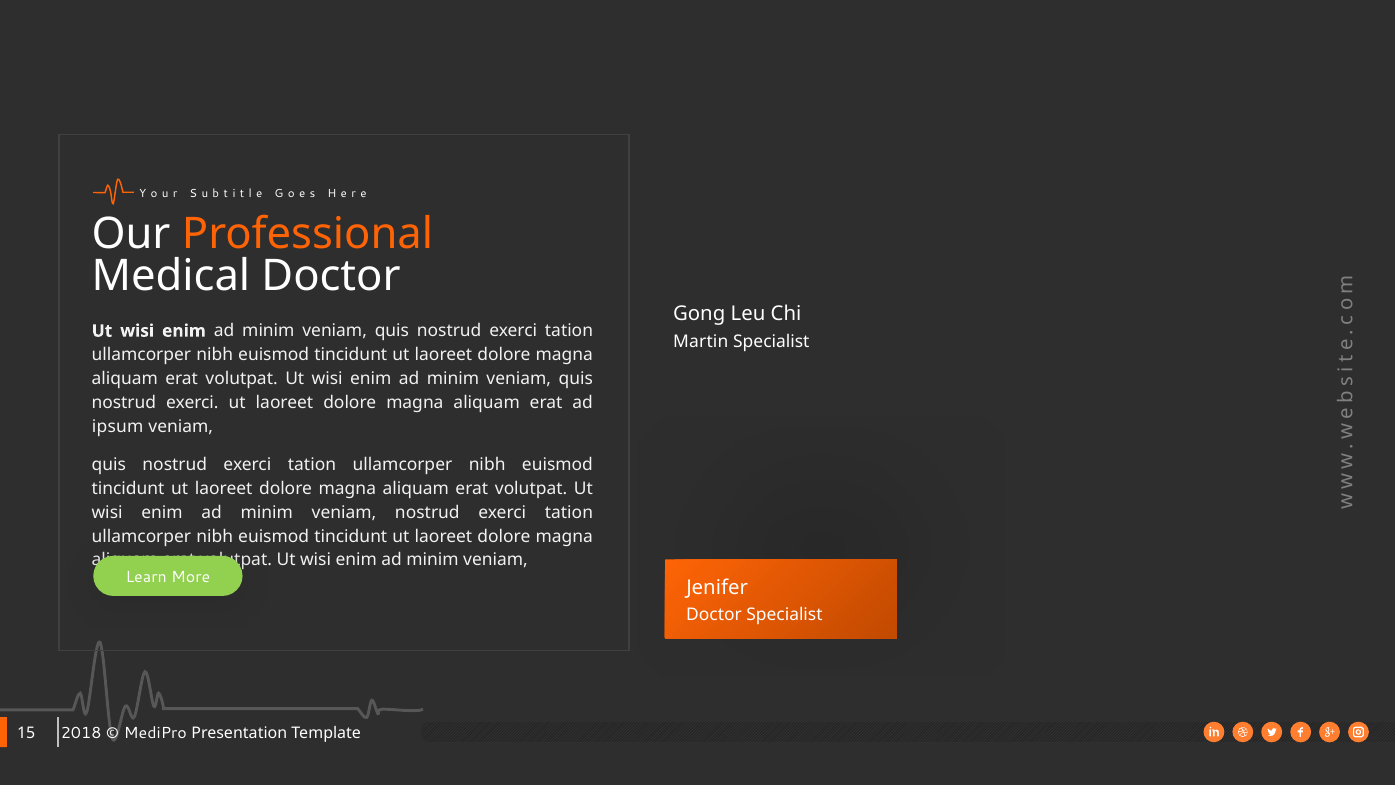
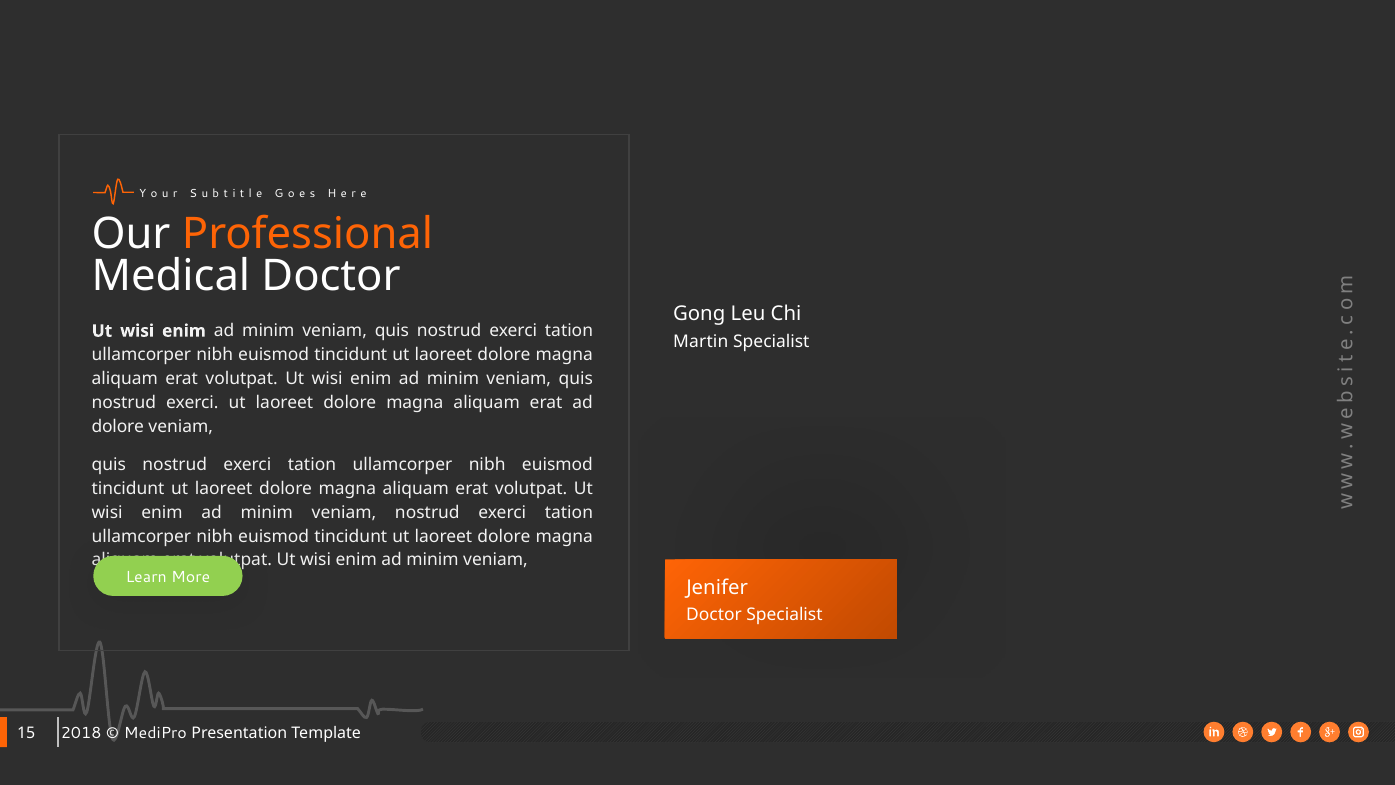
ipsum at (118, 426): ipsum -> dolore
